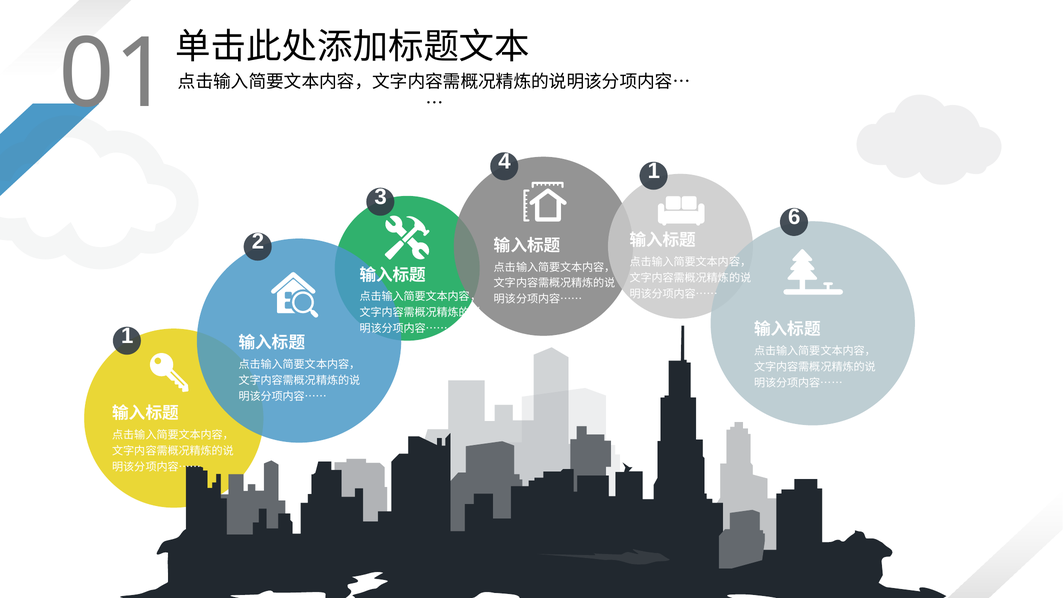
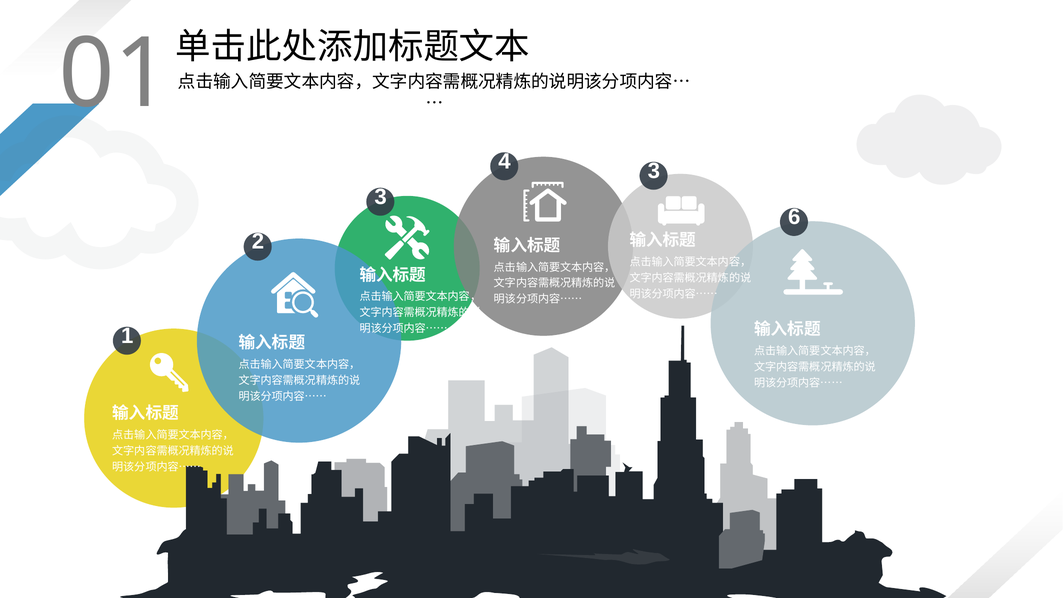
4 1: 1 -> 3
